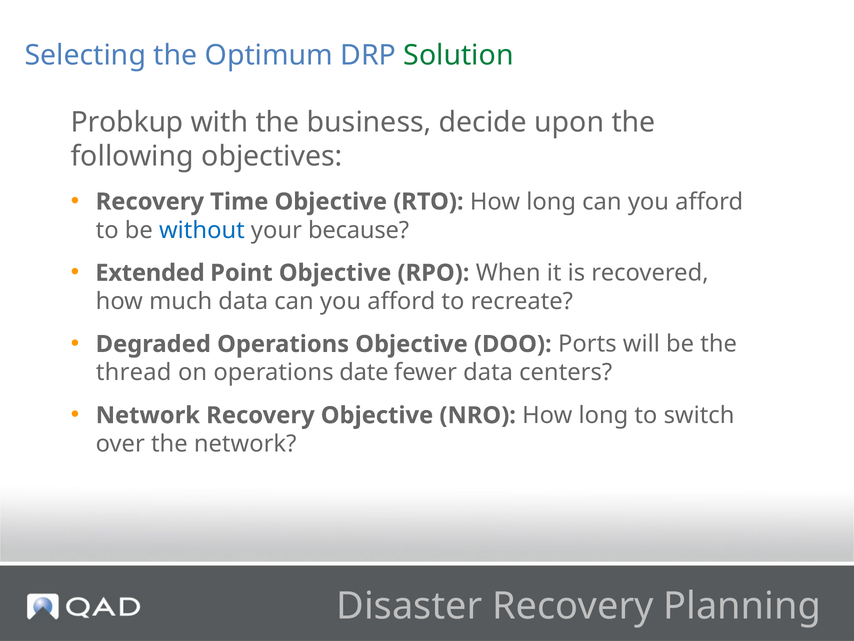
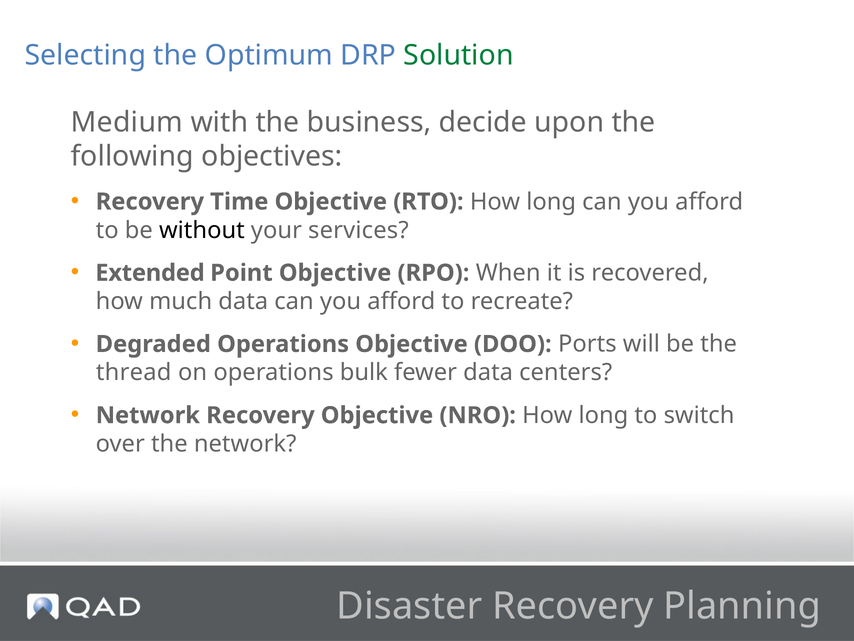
Probkup: Probkup -> Medium
without colour: blue -> black
because: because -> services
date: date -> bulk
